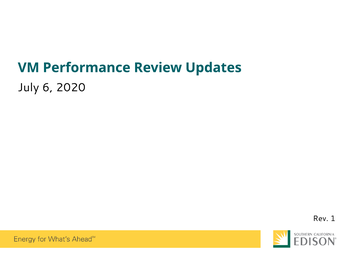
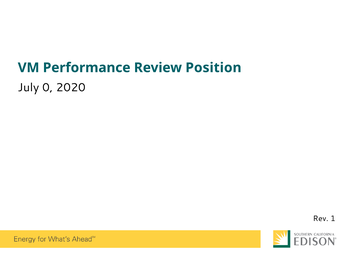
Updates: Updates -> Position
6: 6 -> 0
